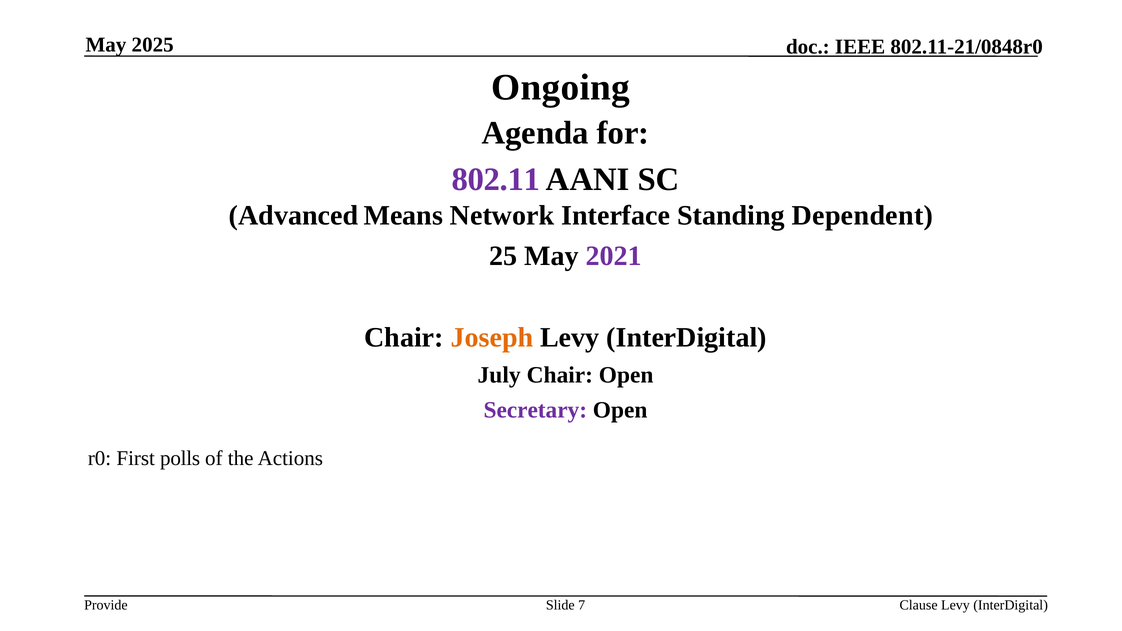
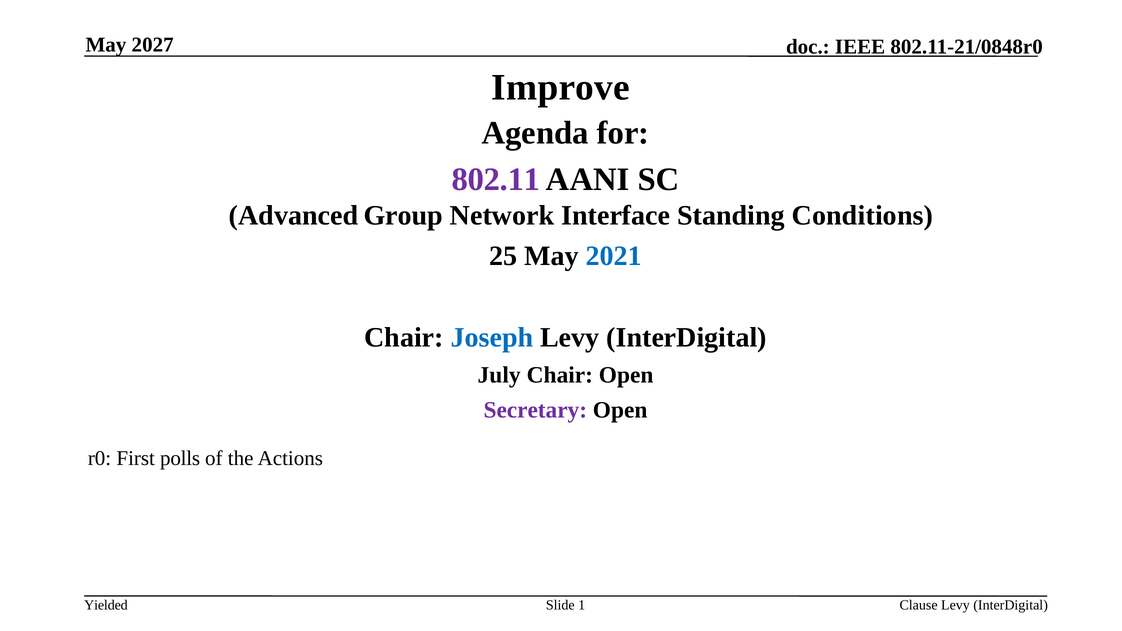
2025: 2025 -> 2027
Ongoing: Ongoing -> Improve
Means: Means -> Group
Dependent: Dependent -> Conditions
2021 colour: purple -> blue
Joseph colour: orange -> blue
Provide: Provide -> Yielded
7: 7 -> 1
